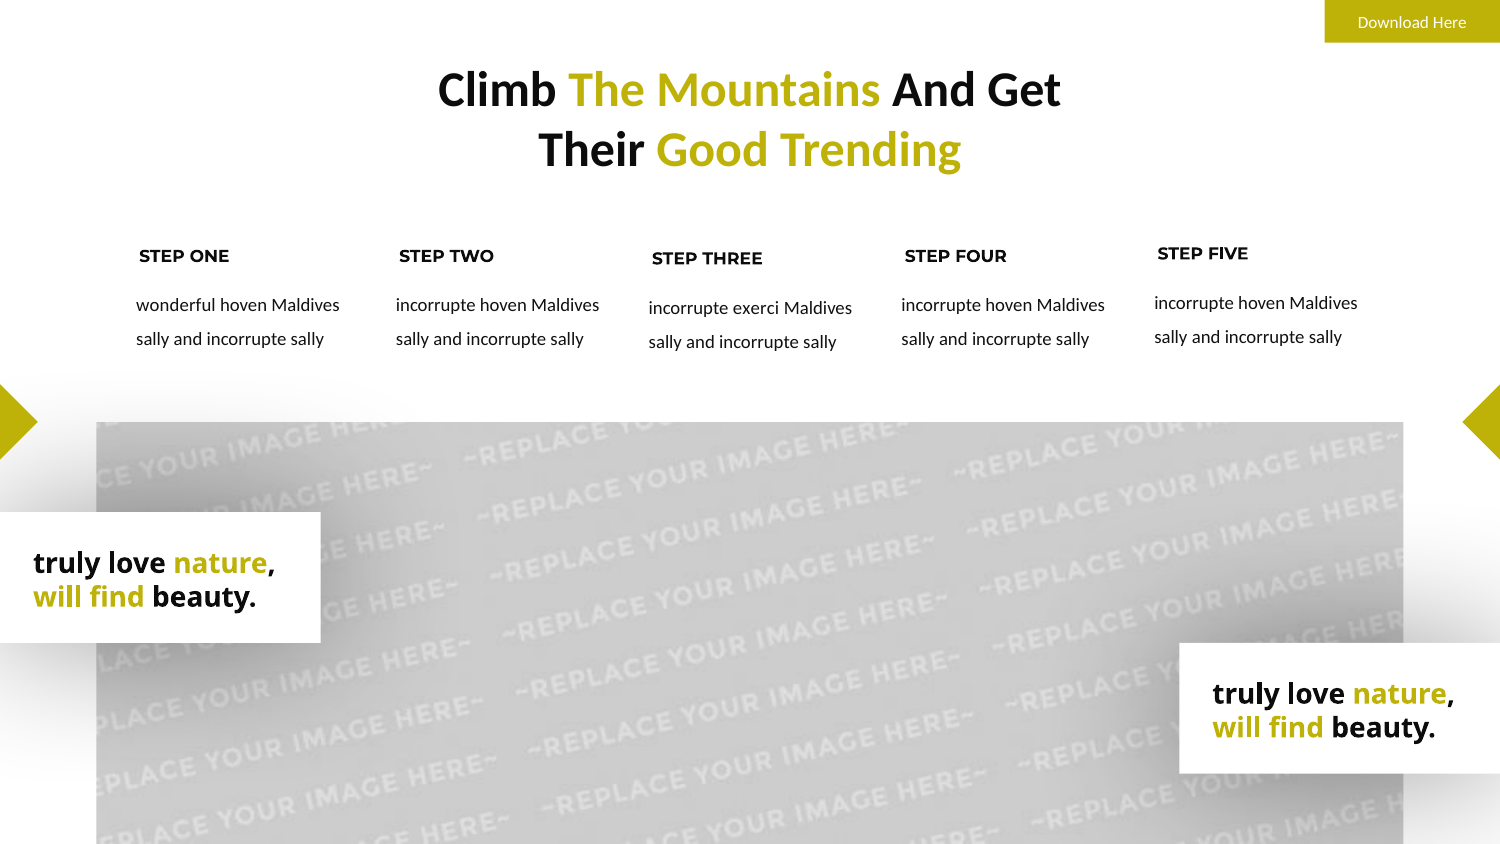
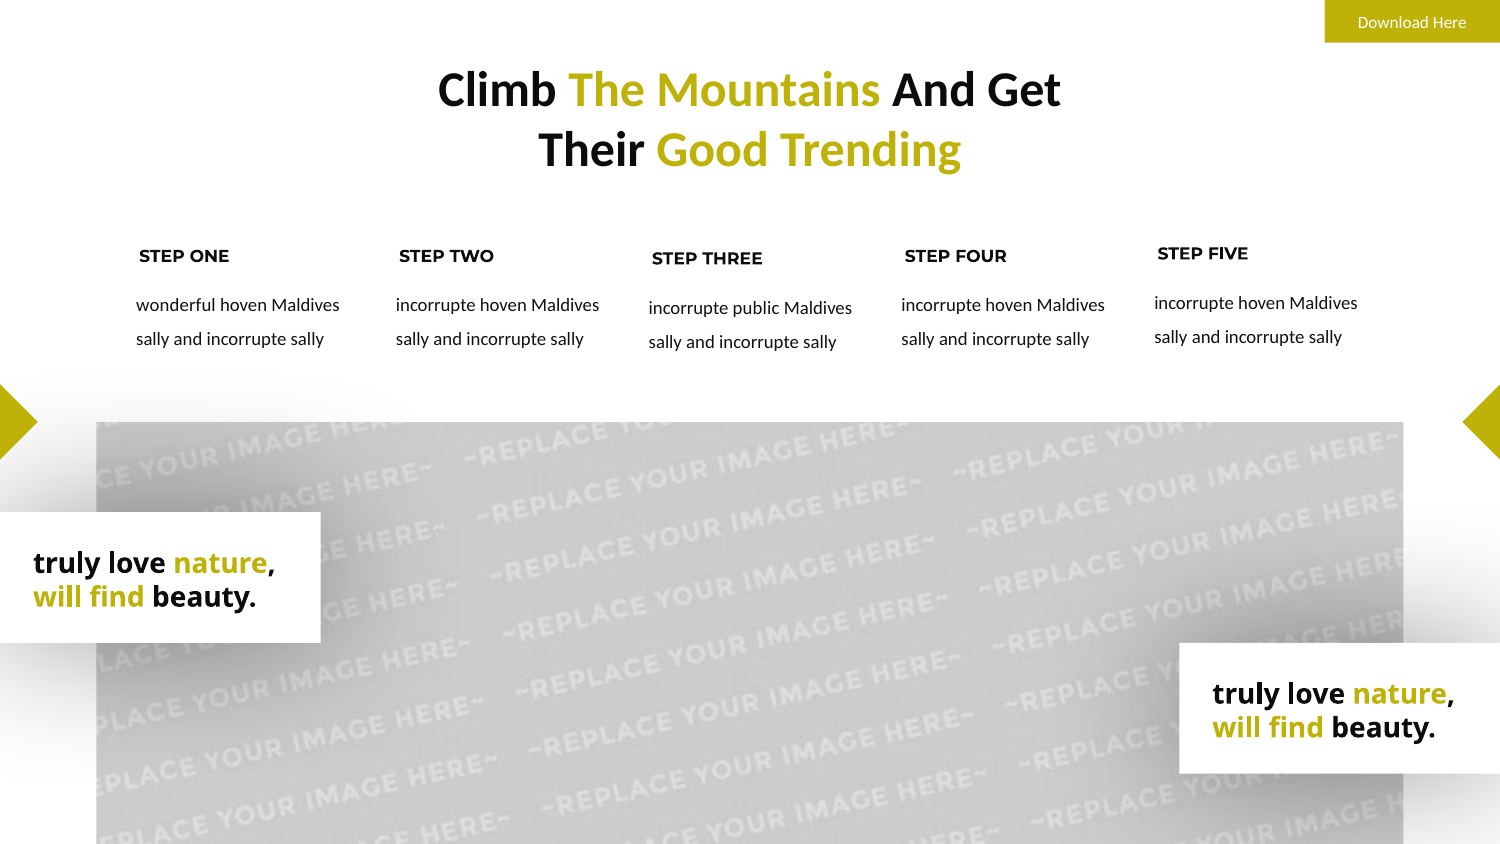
exerci: exerci -> public
